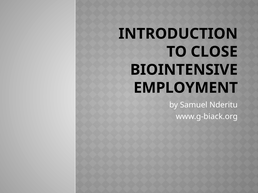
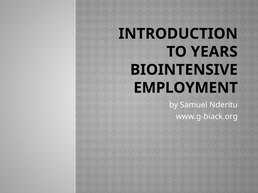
CLOSE: CLOSE -> YEARS
